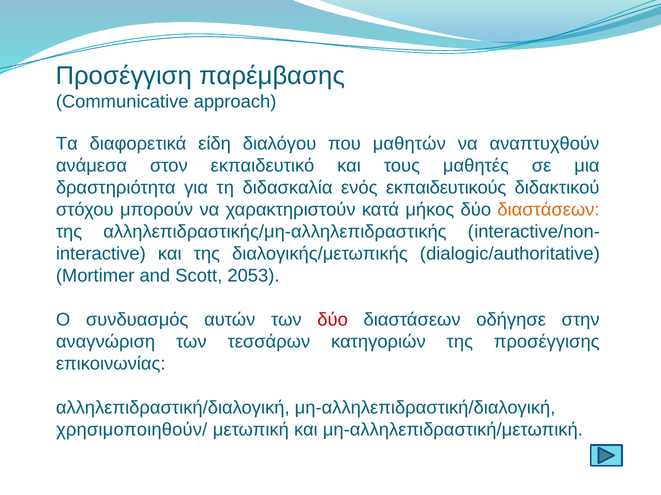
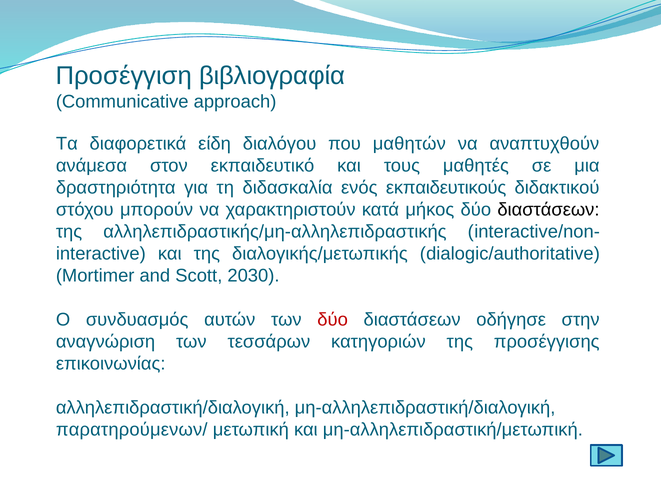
παρέμβασης: παρέμβασης -> βιβλιογραφία
διαστάσεων at (548, 210) colour: orange -> black
2053: 2053 -> 2030
χρησιμοποιηθούν/: χρησιμοποιηθούν/ -> παρατηρούμενων/
